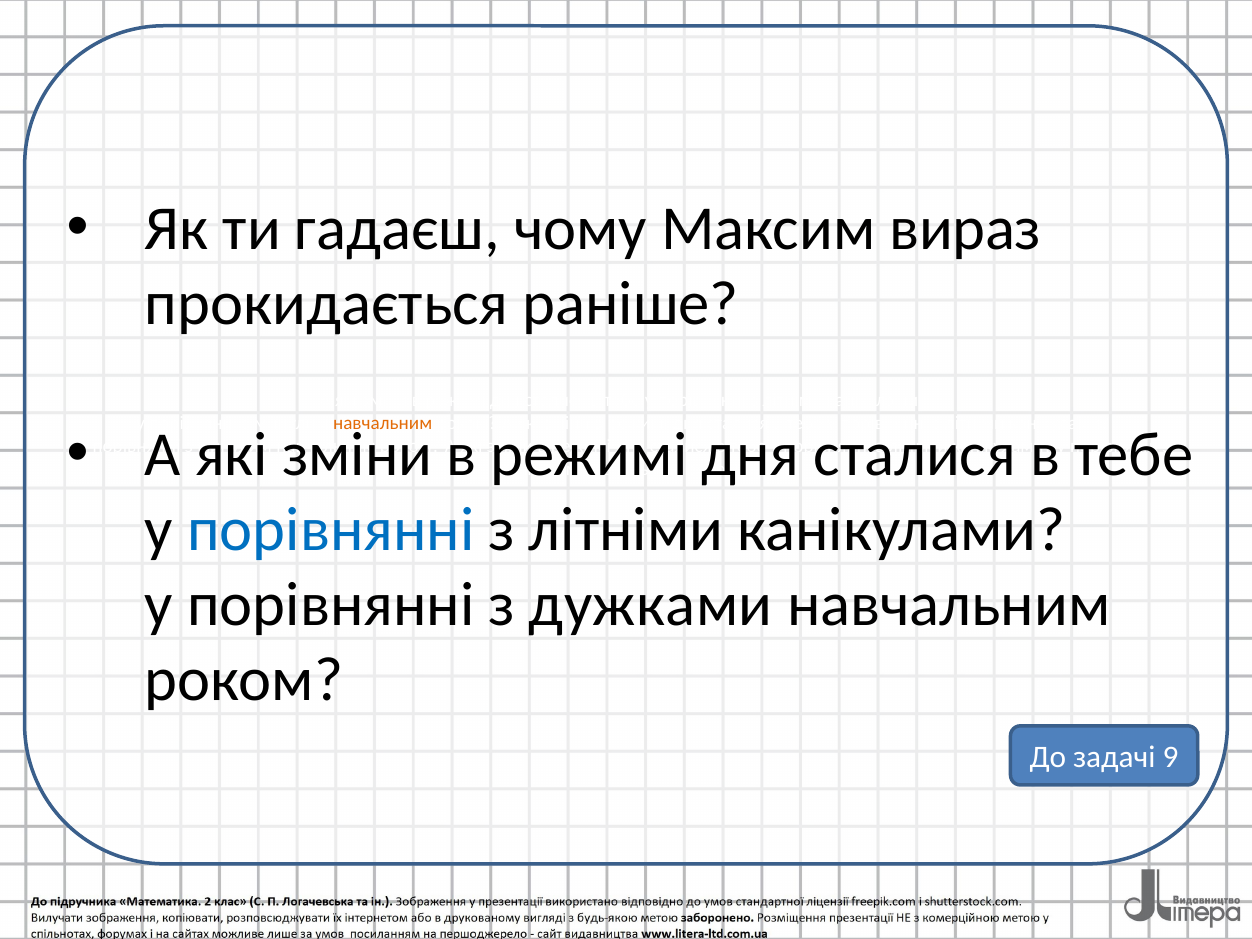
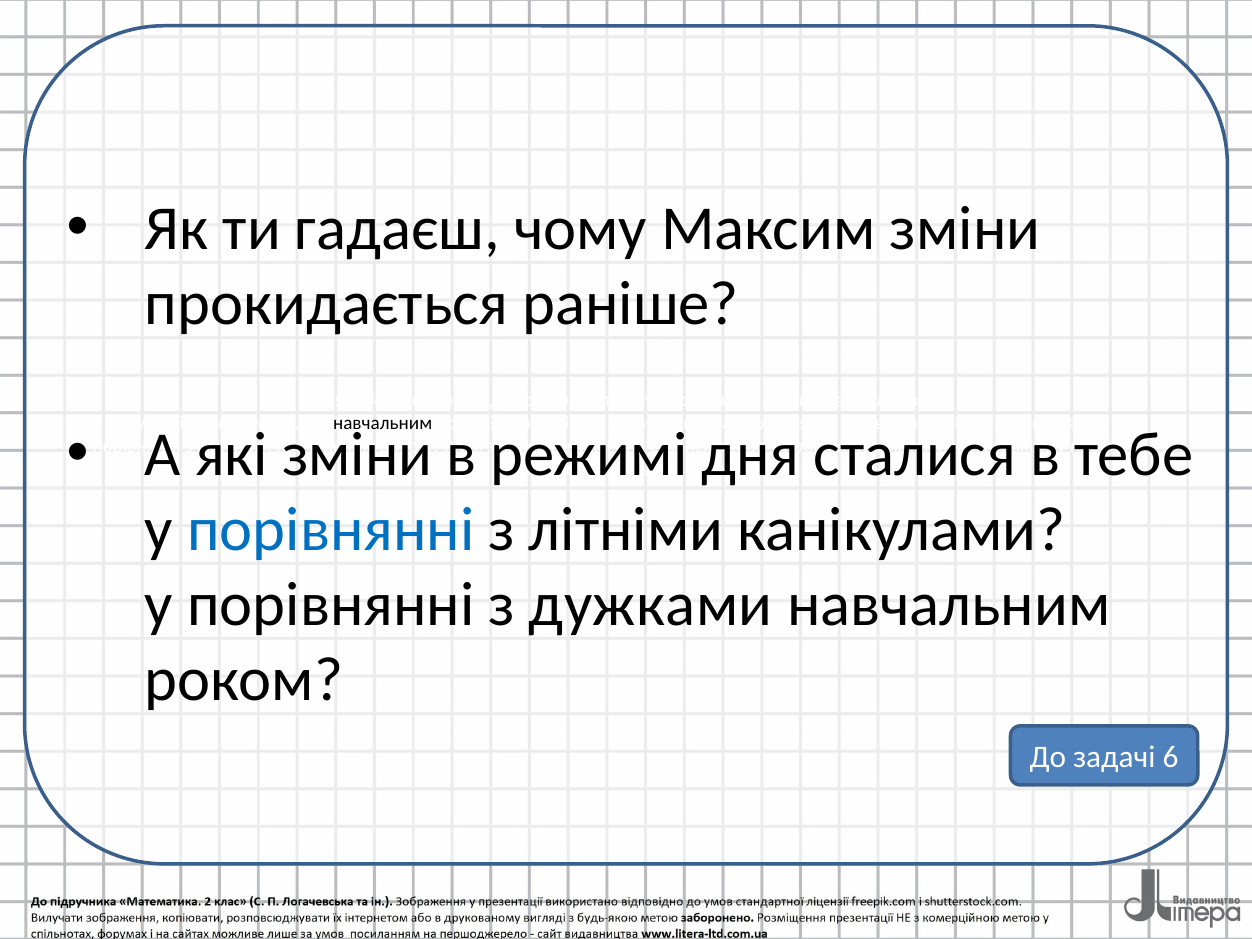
Максим вираз: вираз -> зміни
навчальним at (383, 423) colour: orange -> black
9: 9 -> 6
